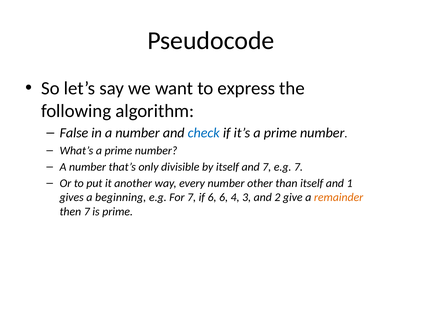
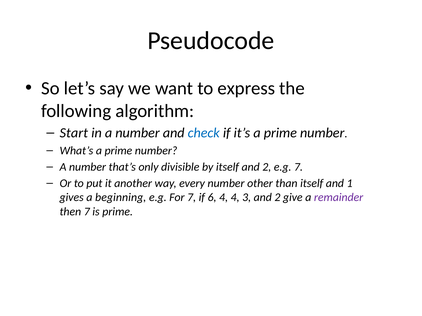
False: False -> Start
itself and 7: 7 -> 2
6 6: 6 -> 4
remainder colour: orange -> purple
